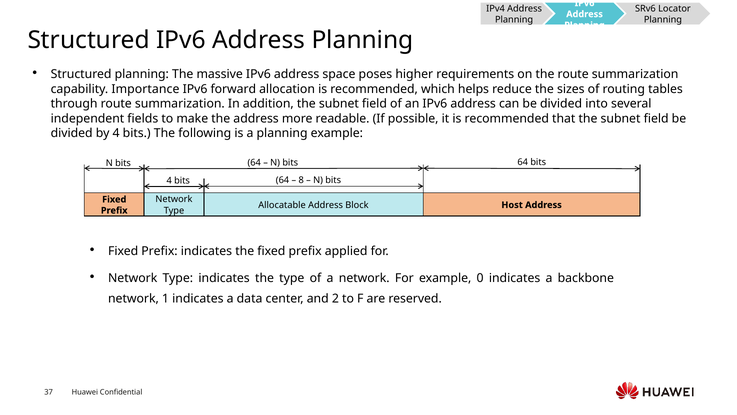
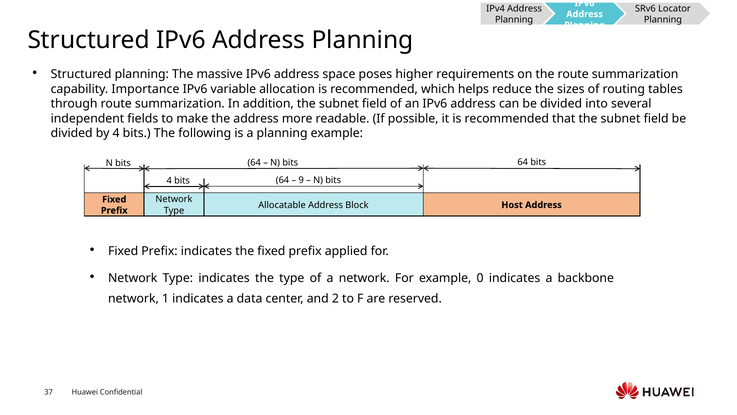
forward: forward -> variable
8: 8 -> 9
